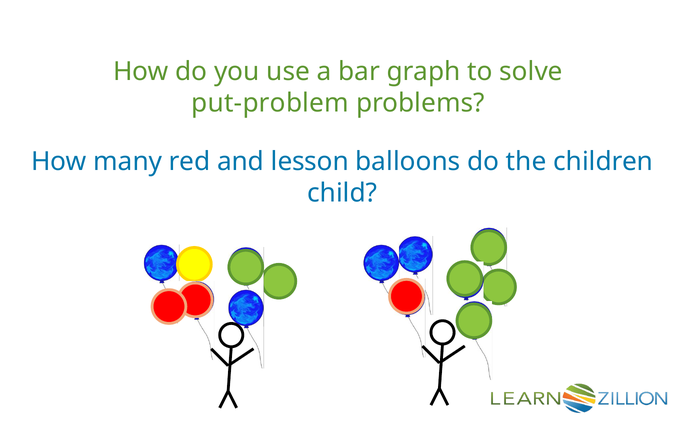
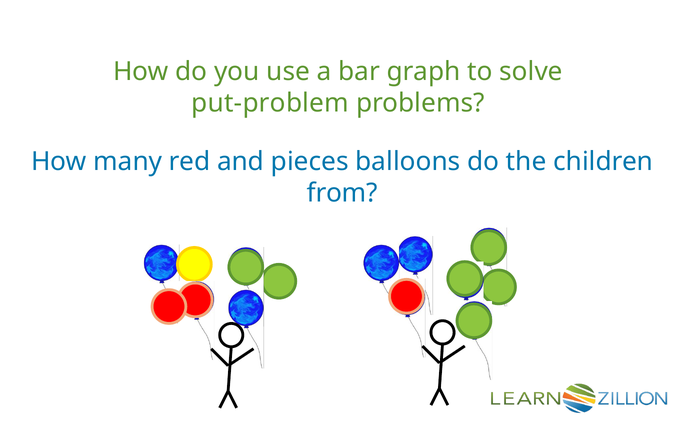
lesson: lesson -> pieces
child: child -> from
